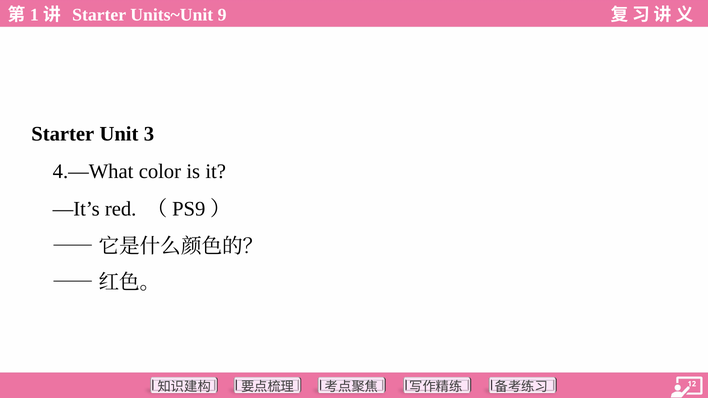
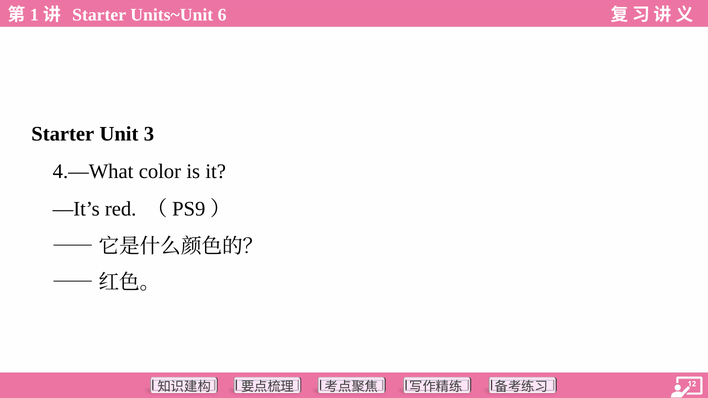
9: 9 -> 6
